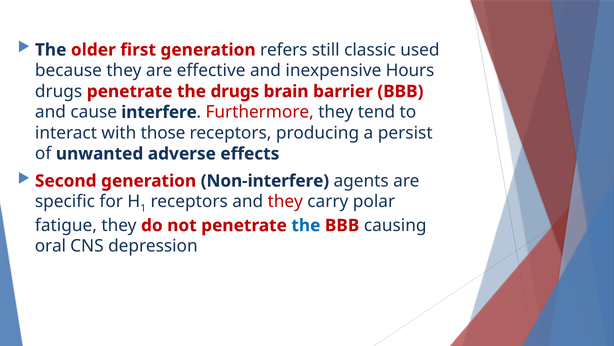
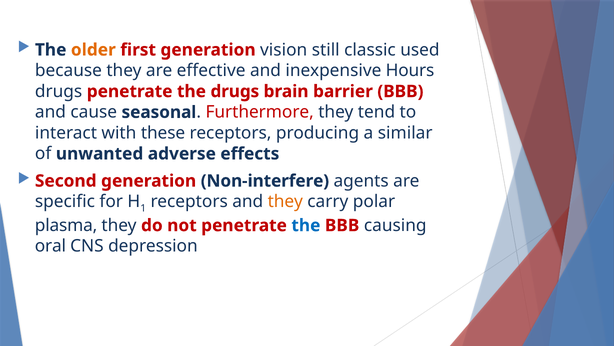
older colour: red -> orange
refers: refers -> vision
interfere: interfere -> seasonal
those: those -> these
persist: persist -> similar
they at (285, 201) colour: red -> orange
fatigue: fatigue -> plasma
